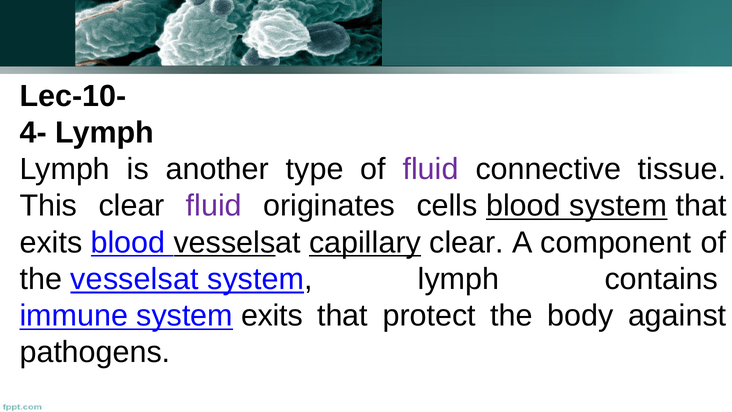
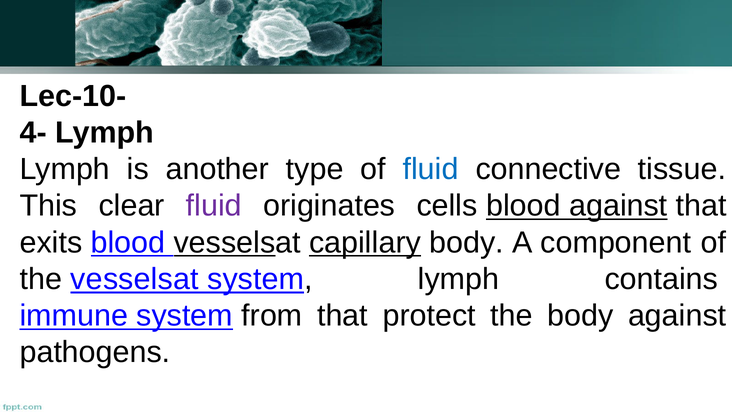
fluid at (431, 169) colour: purple -> blue
blood system: system -> against
capillary clear: clear -> body
system exits: exits -> from
